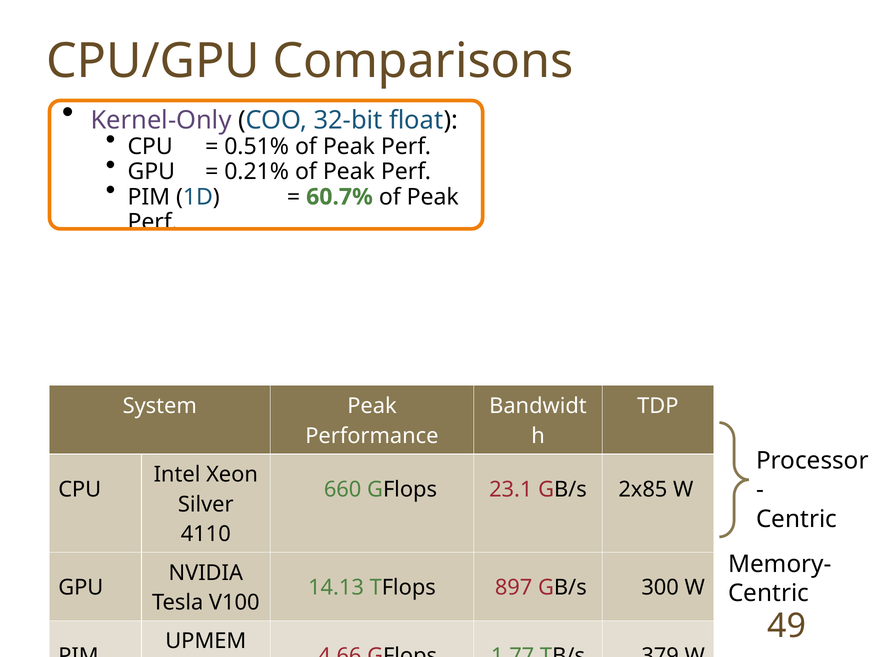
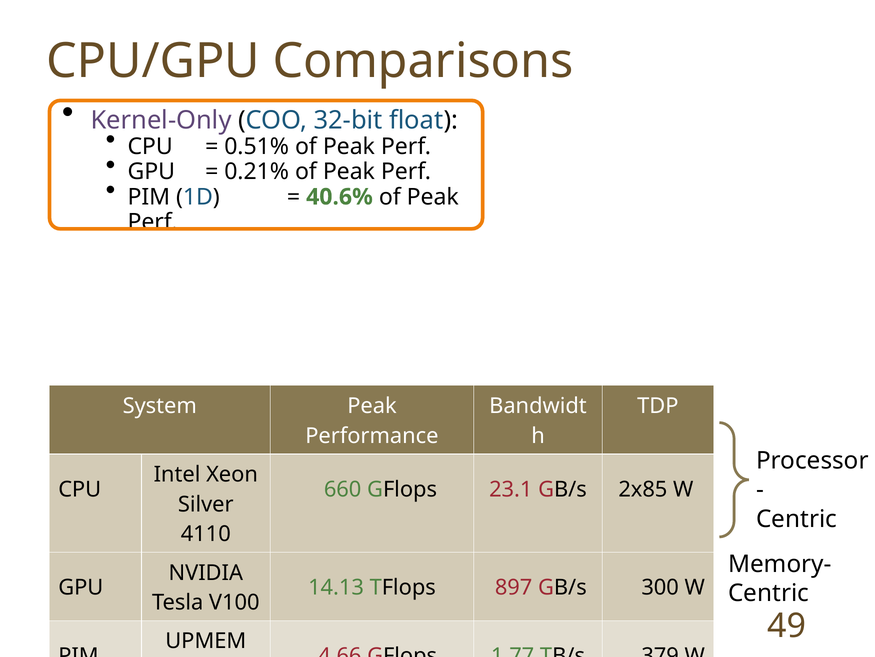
60.7%: 60.7% -> 40.6%
